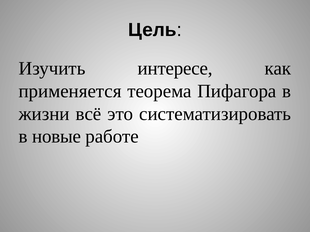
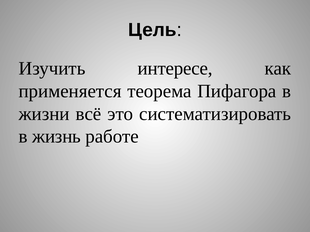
новые: новые -> жизнь
